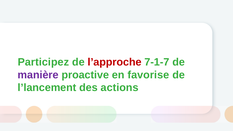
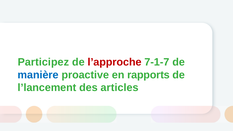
manière colour: purple -> blue
favorise: favorise -> rapports
actions: actions -> articles
